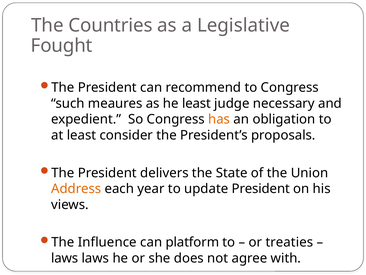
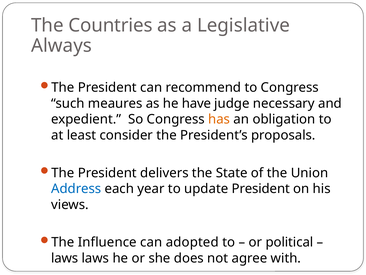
Fought: Fought -> Always
he least: least -> have
Address colour: orange -> blue
platform: platform -> adopted
treaties: treaties -> political
